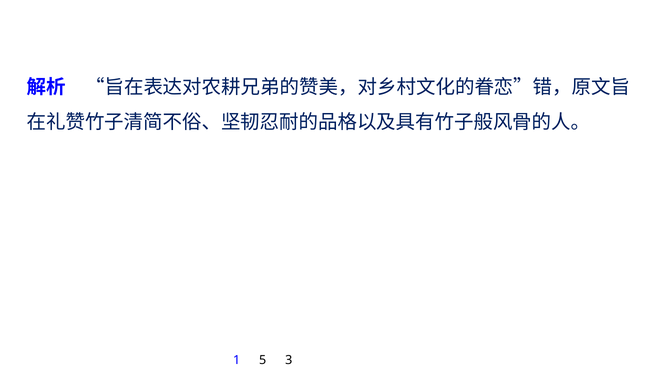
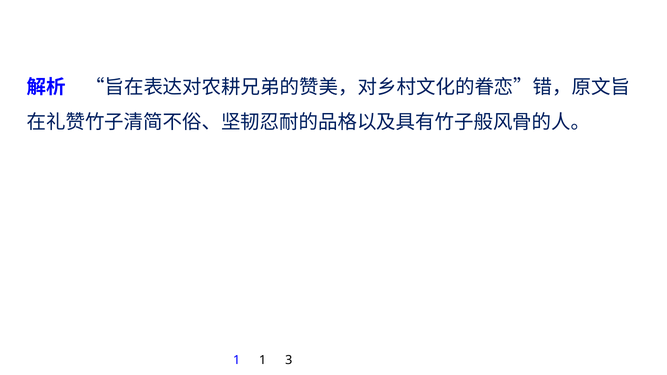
1 5: 5 -> 1
